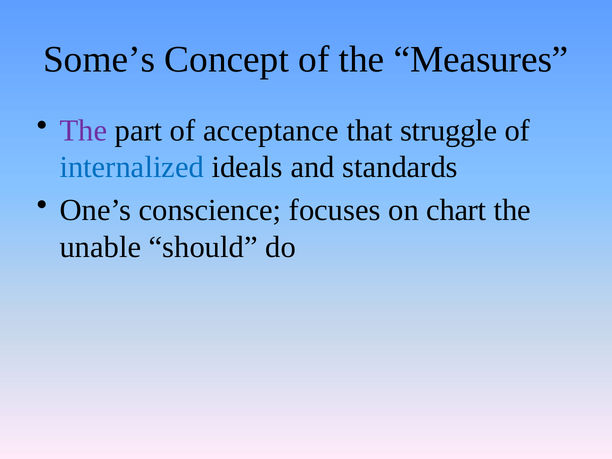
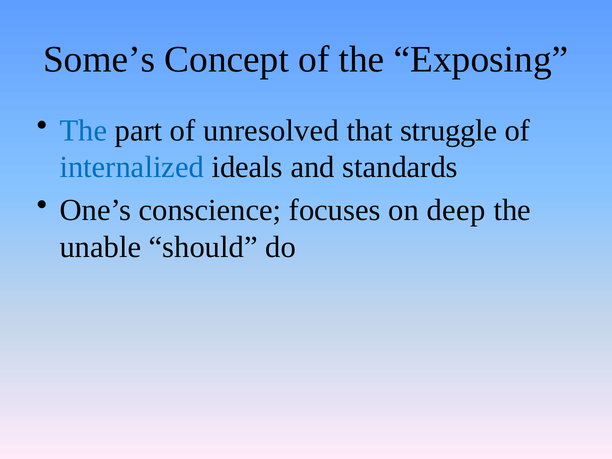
Measures: Measures -> Exposing
The at (83, 131) colour: purple -> blue
acceptance: acceptance -> unresolved
chart: chart -> deep
